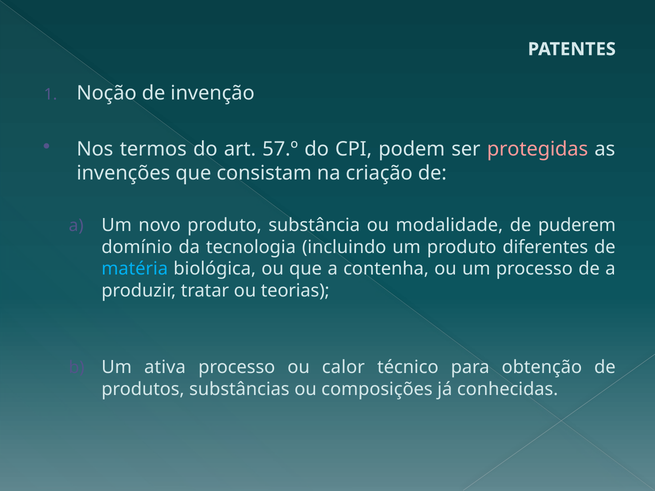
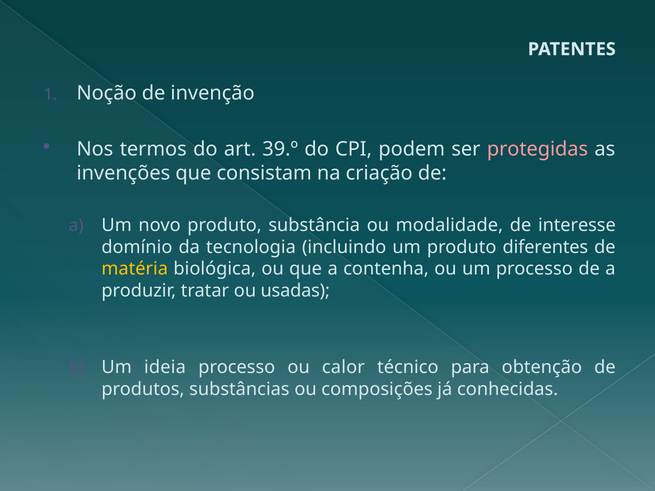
57.º: 57.º -> 39.º
puderem: puderem -> interesse
matéria colour: light blue -> yellow
teorias: teorias -> usadas
ativa: ativa -> ideia
